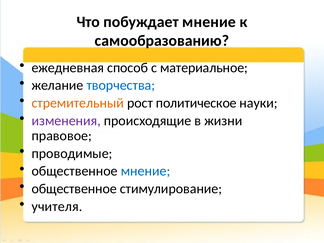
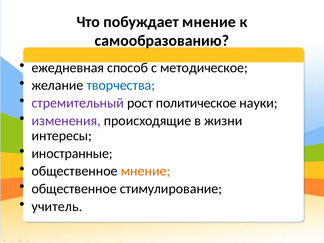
материальное: материальное -> методическое
стремительный colour: orange -> purple
правовое: правовое -> интересы
проводимые: проводимые -> иностранные
мнение at (146, 171) colour: blue -> orange
учителя: учителя -> учитель
